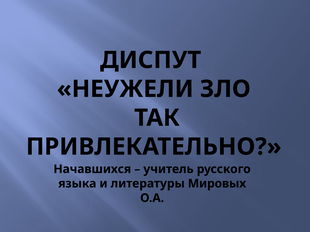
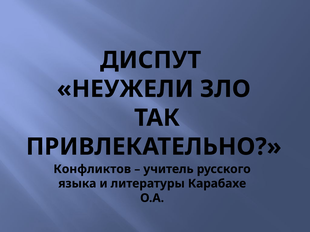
Начавшихся: Начавшихся -> Конфликтов
Мировых: Мировых -> Карабахе
